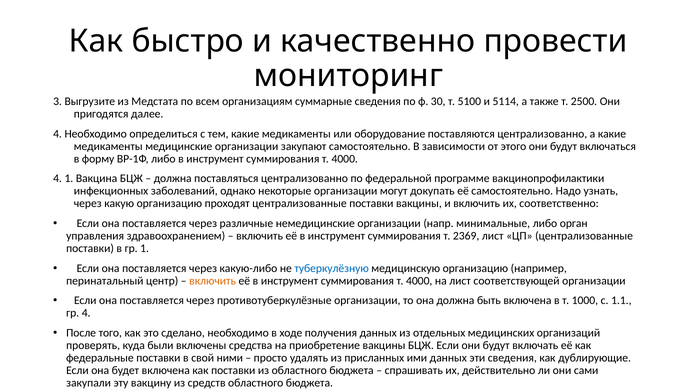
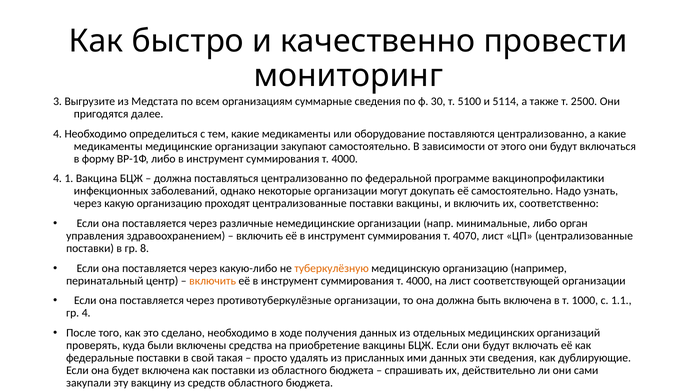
2369: 2369 -> 4070
гр 1: 1 -> 8
туберкулёзную colour: blue -> orange
ними: ними -> такая
